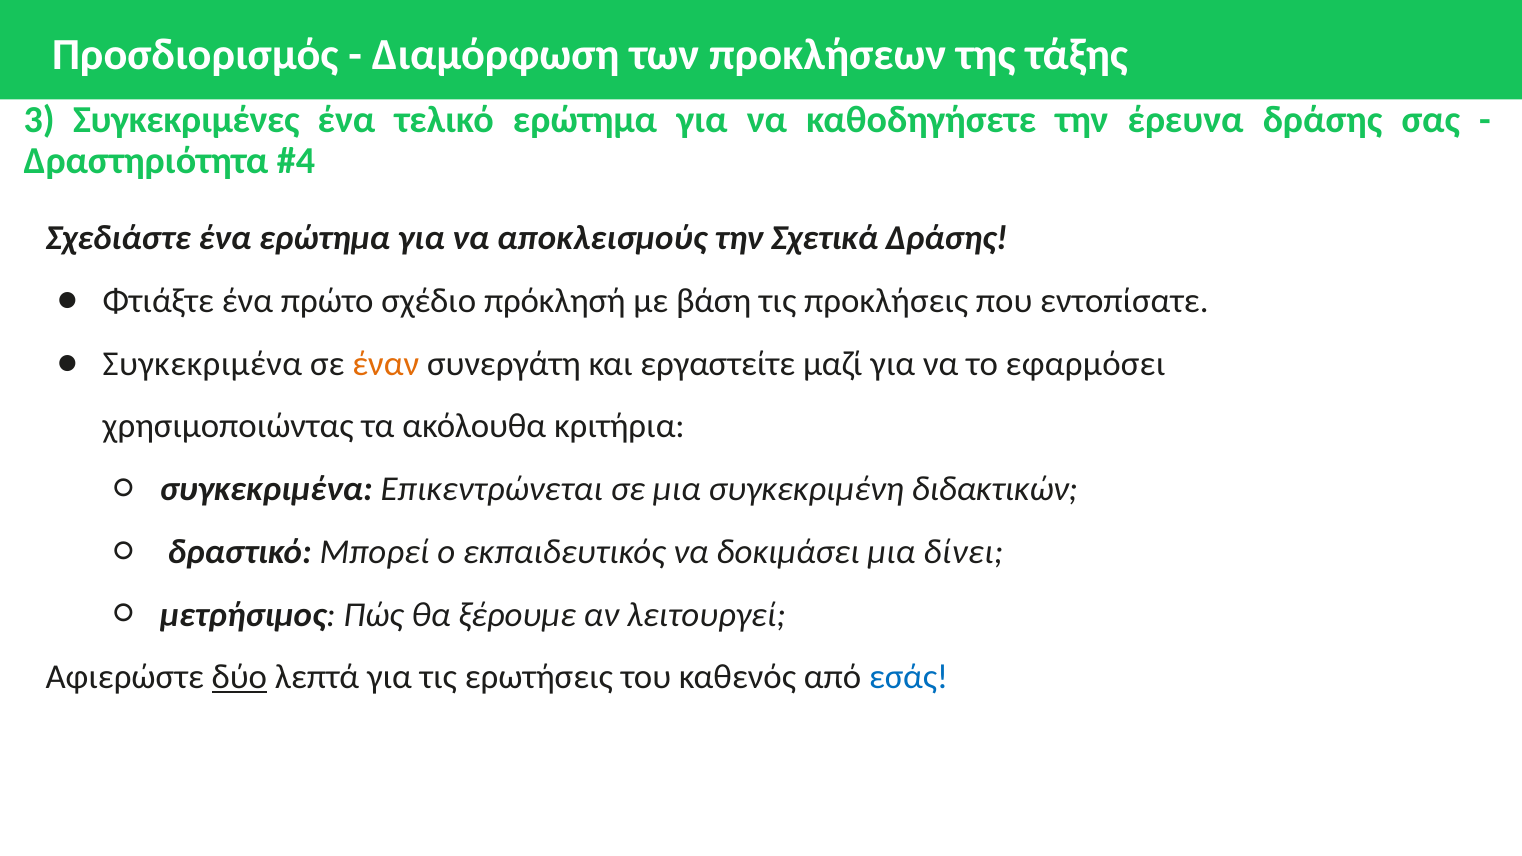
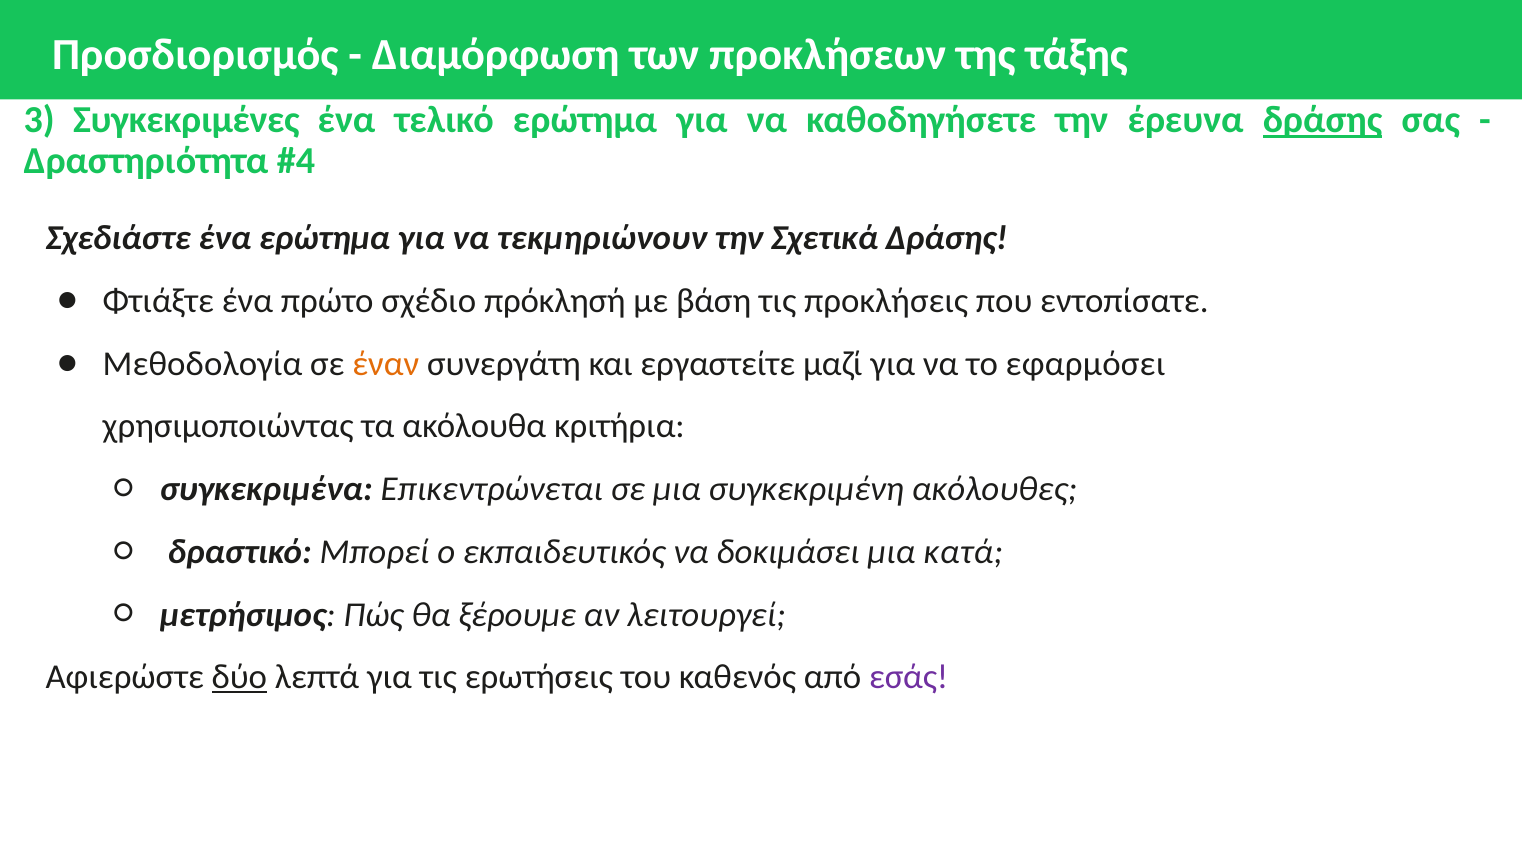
δράσης at (1323, 120) underline: none -> present
αποκλεισμούς: αποκλεισμούς -> τεκμηριώνουν
Συγκεκριμένα at (202, 364): Συγκεκριμένα -> Μεθοδολογία
διδακτικών: διδακτικών -> ακόλουθες
δίνει: δίνει -> κατά
εσάς colour: blue -> purple
